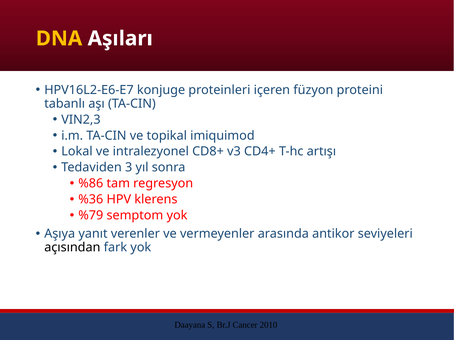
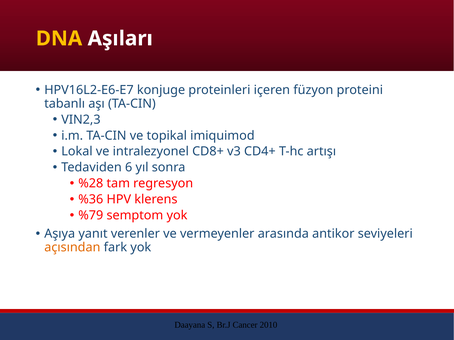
3: 3 -> 6
%86: %86 -> %28
açısından colour: black -> orange
